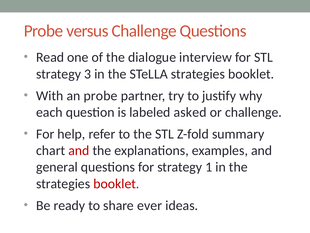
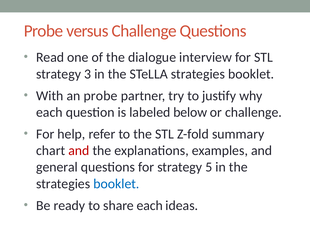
asked: asked -> below
1: 1 -> 5
booklet at (116, 183) colour: red -> blue
share ever: ever -> each
